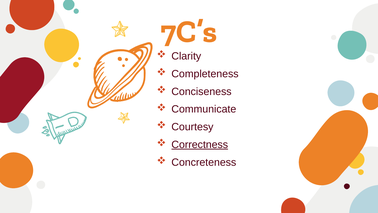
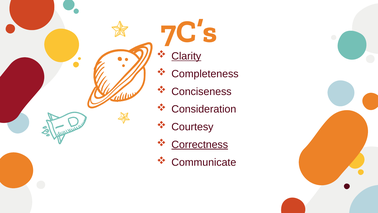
Clarity underline: none -> present
Communicate: Communicate -> Consideration
Concreteness: Concreteness -> Communicate
